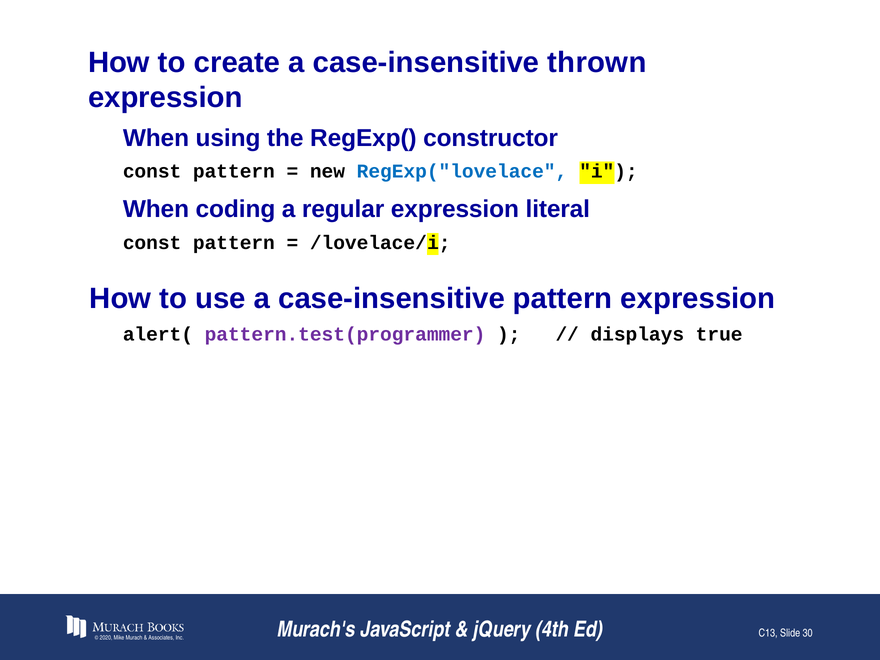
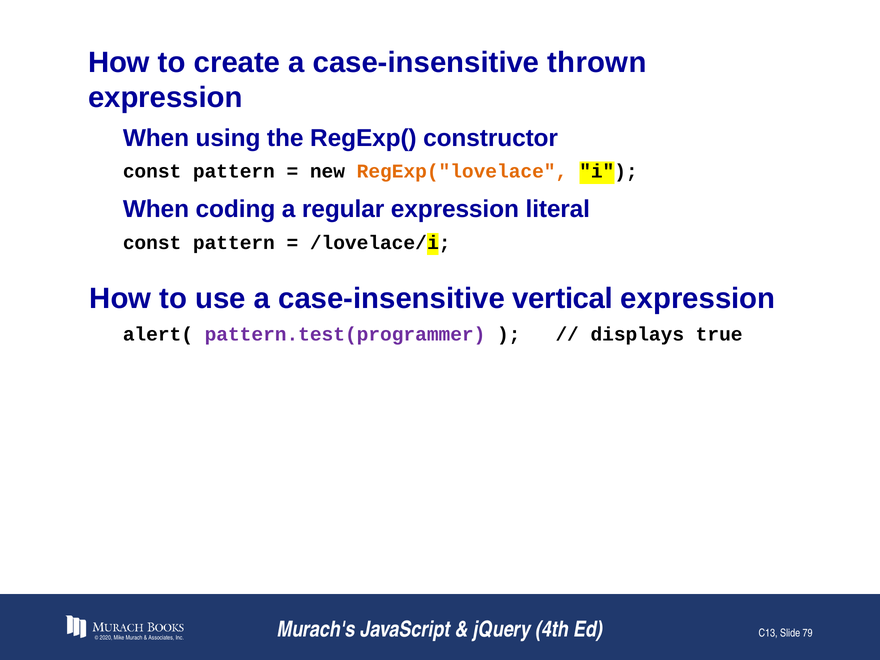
RegExp("lovelace colour: blue -> orange
case-insensitive pattern: pattern -> vertical
30: 30 -> 79
